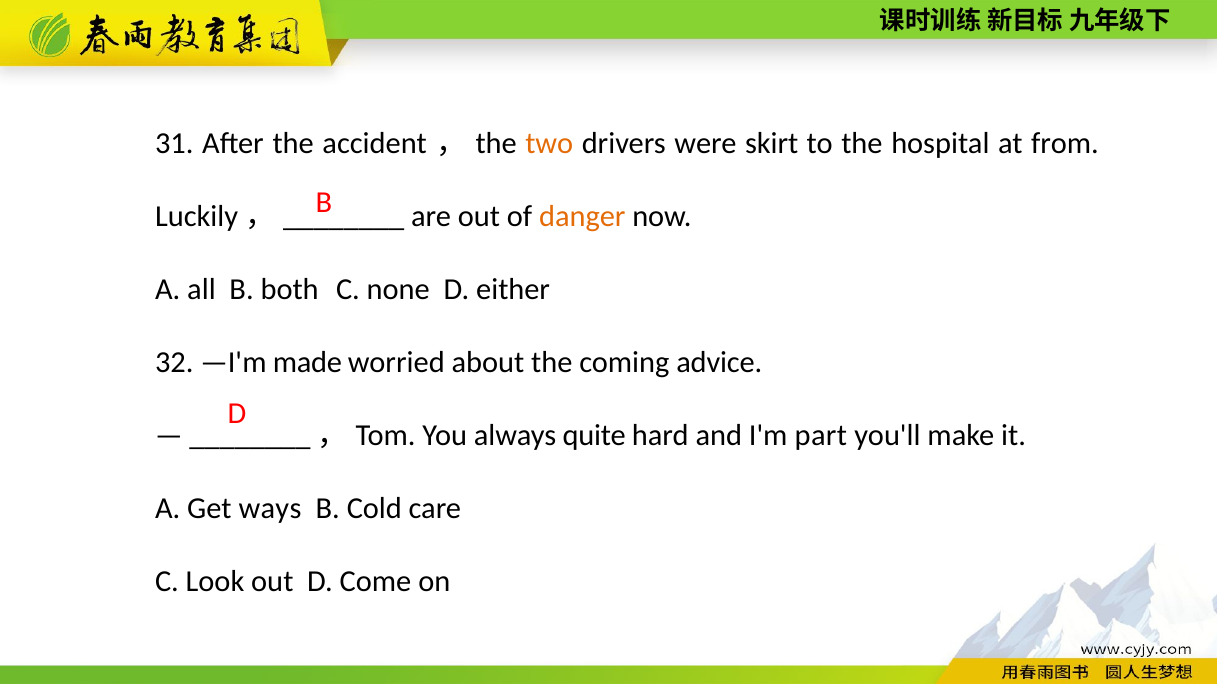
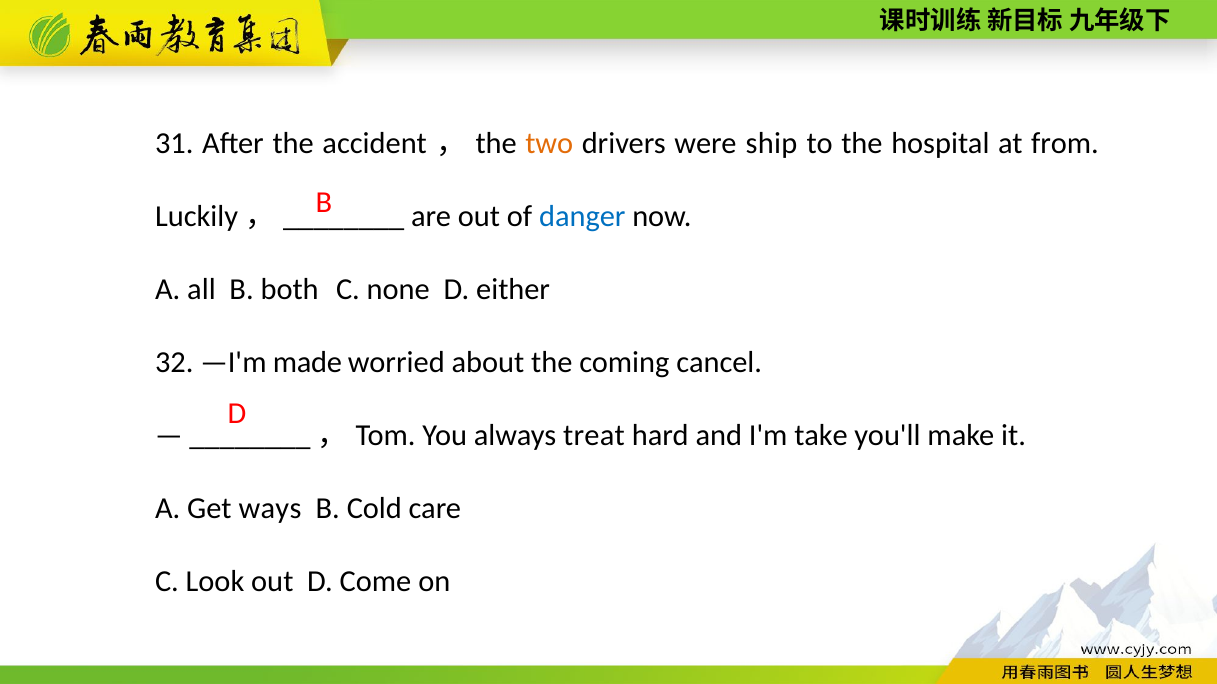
skirt: skirt -> ship
danger colour: orange -> blue
advice: advice -> cancel
quite: quite -> treat
part: part -> take
